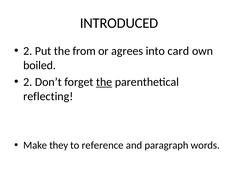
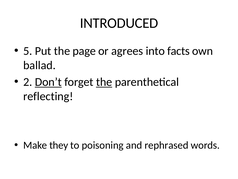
2 at (28, 51): 2 -> 5
from: from -> page
card: card -> facts
boiled: boiled -> ballad
Don’t underline: none -> present
reference: reference -> poisoning
paragraph: paragraph -> rephrased
